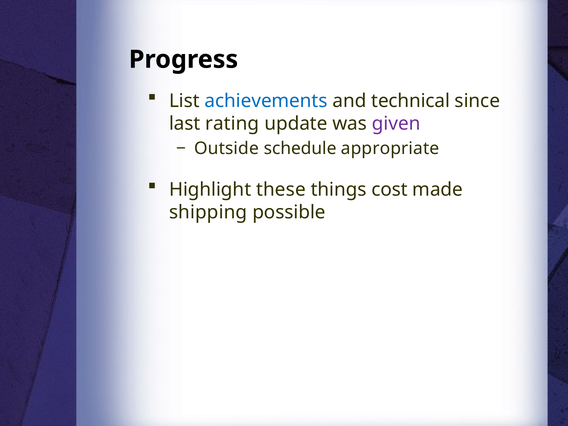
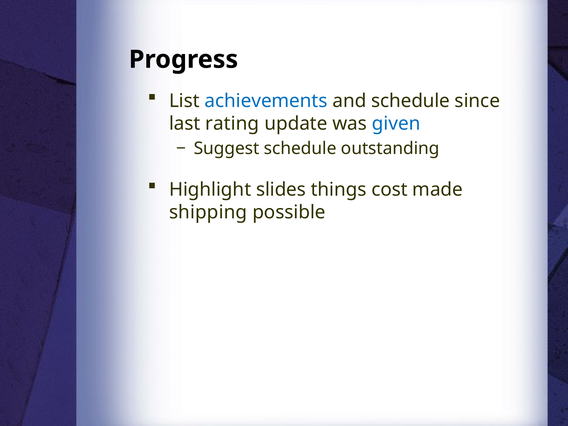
and technical: technical -> schedule
given colour: purple -> blue
Outside: Outside -> Suggest
appropriate: appropriate -> outstanding
these: these -> slides
